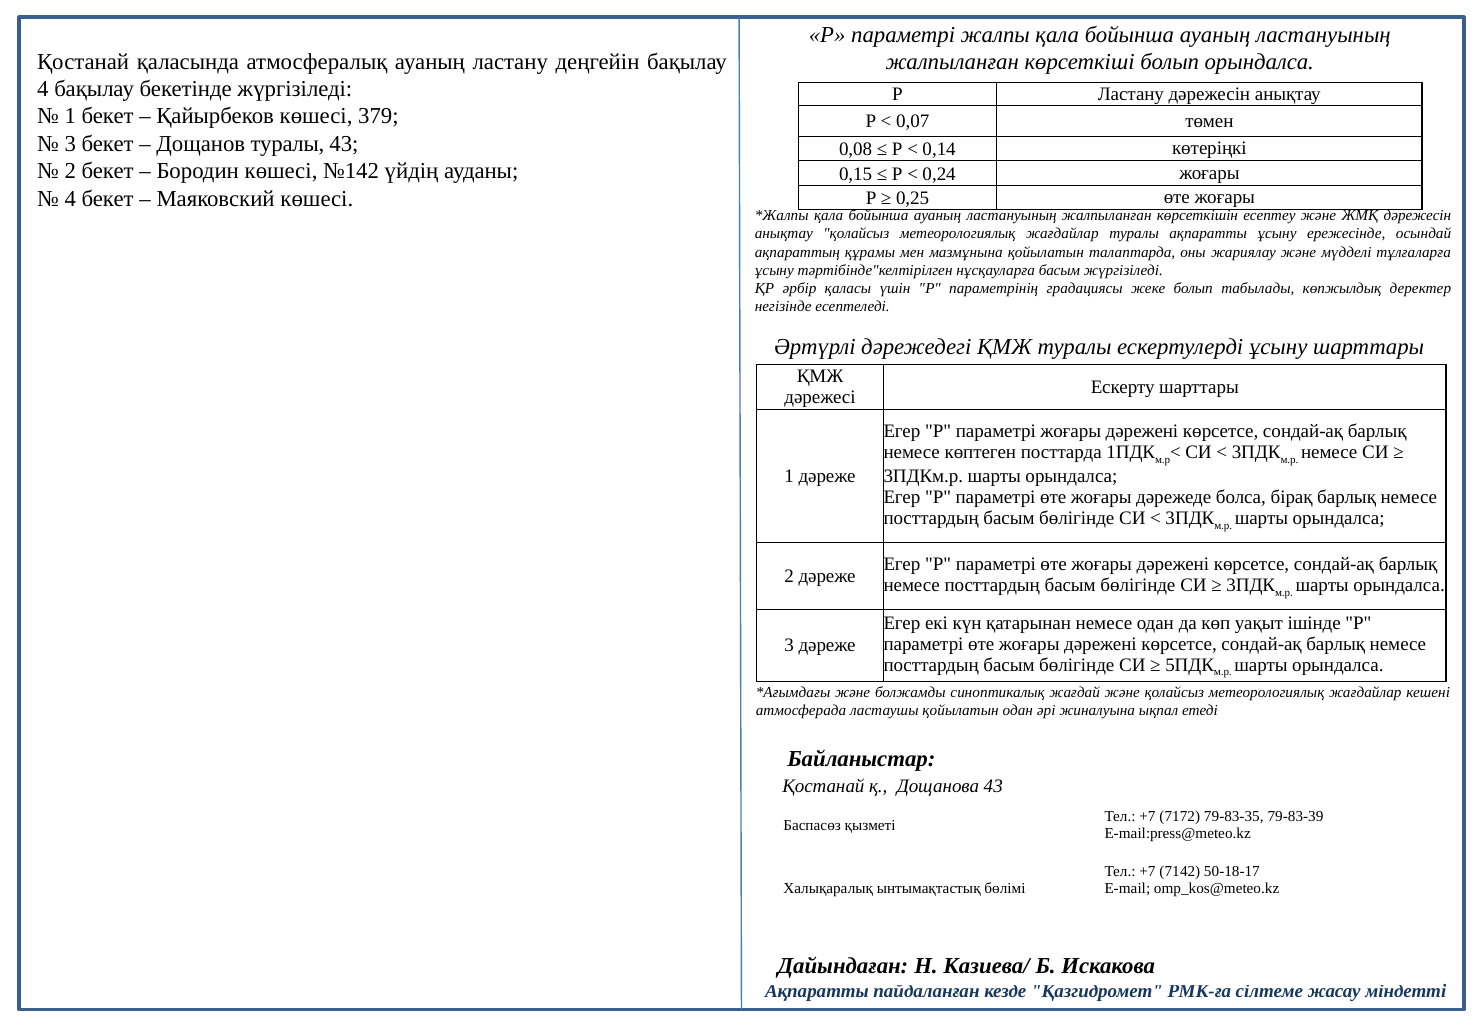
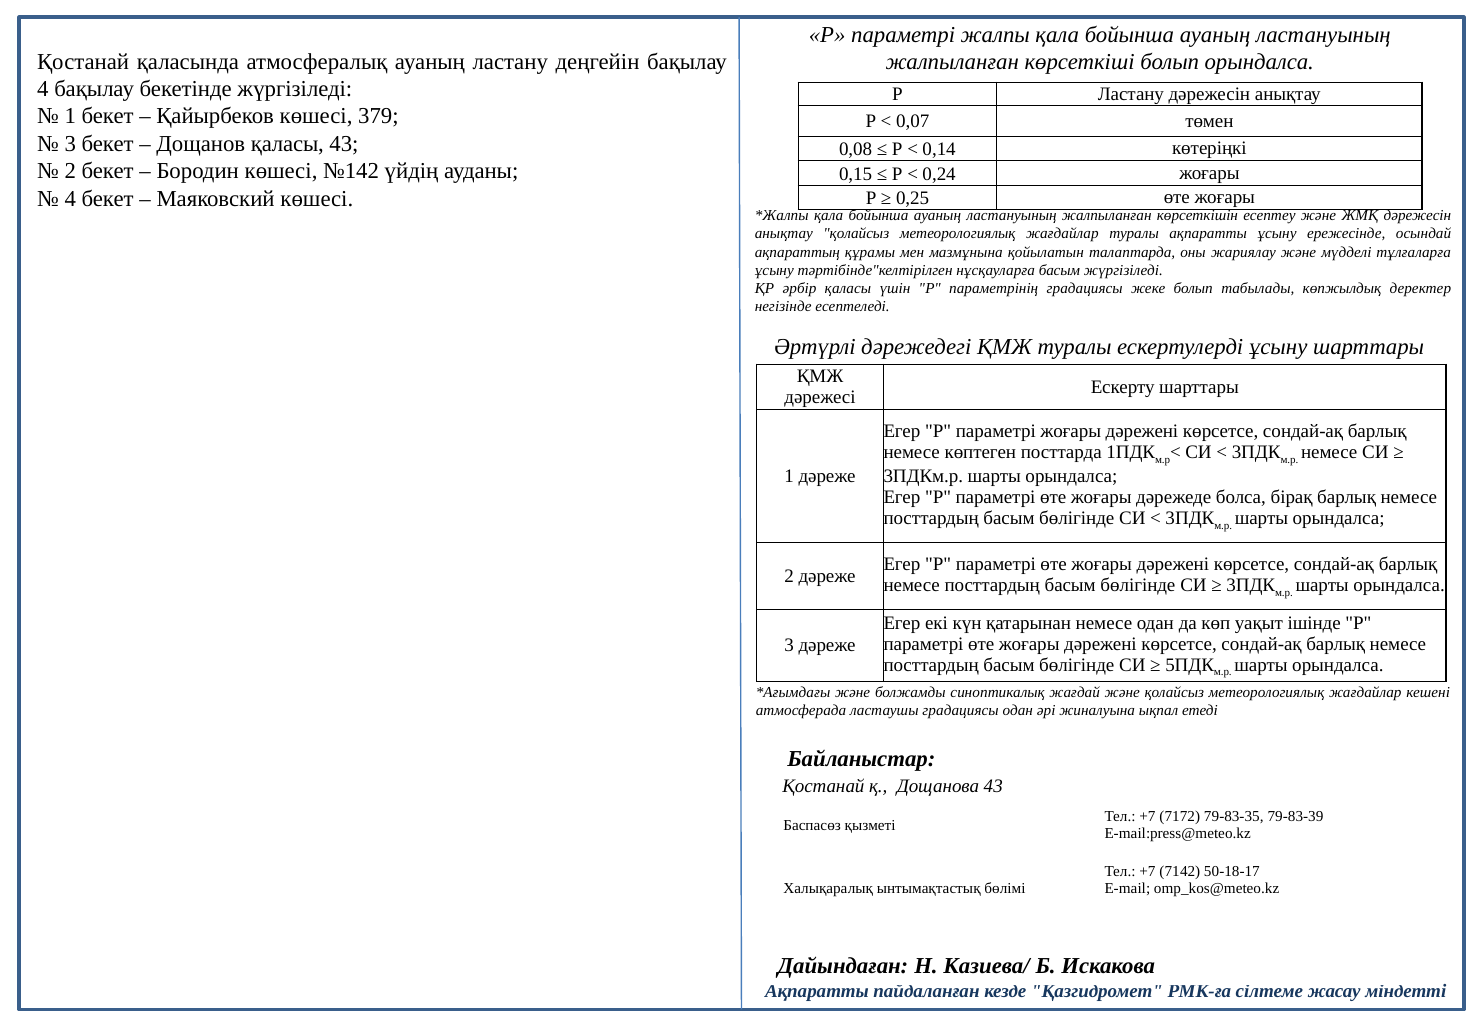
Дощанов туралы: туралы -> қаласы
ластаушы қойылатын: қойылатын -> градациясы
